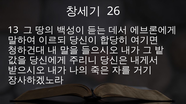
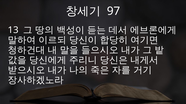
26: 26 -> 97
